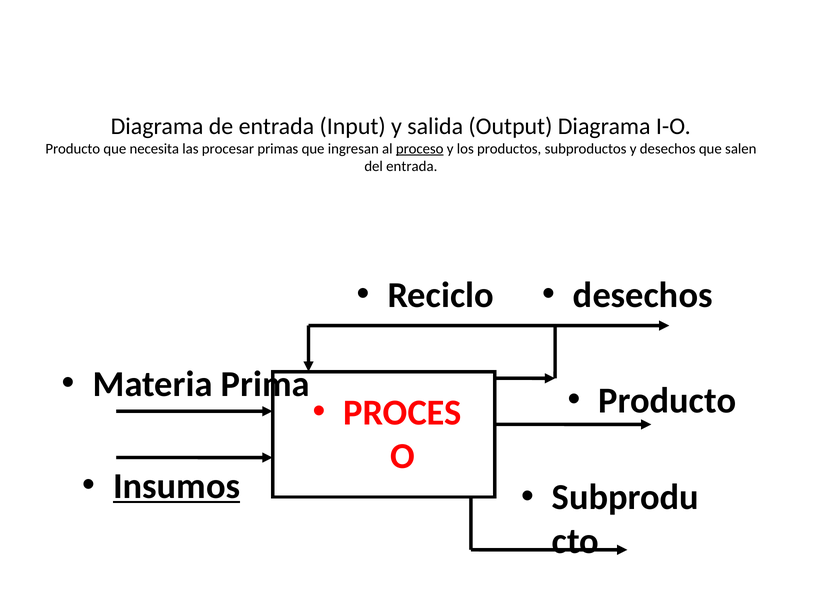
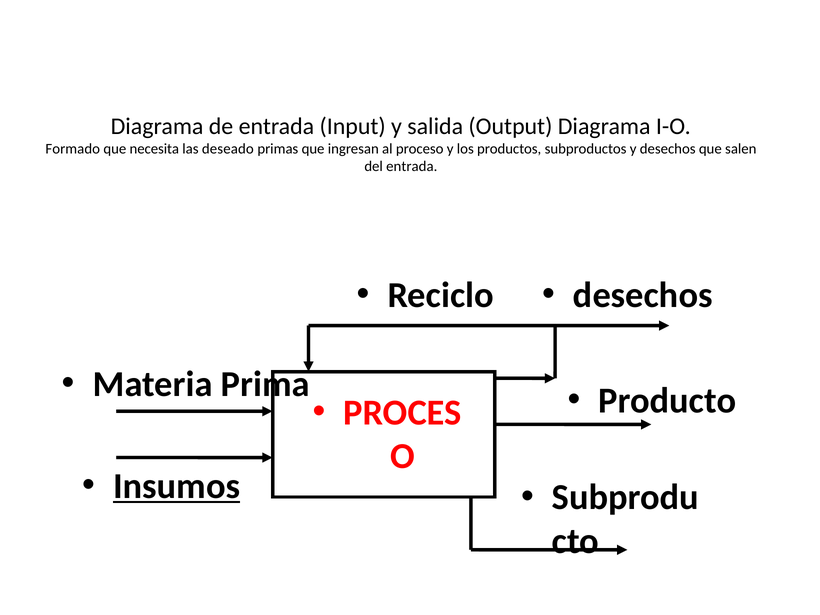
Producto at (73, 149): Producto -> Formado
procesar: procesar -> deseado
proceso underline: present -> none
